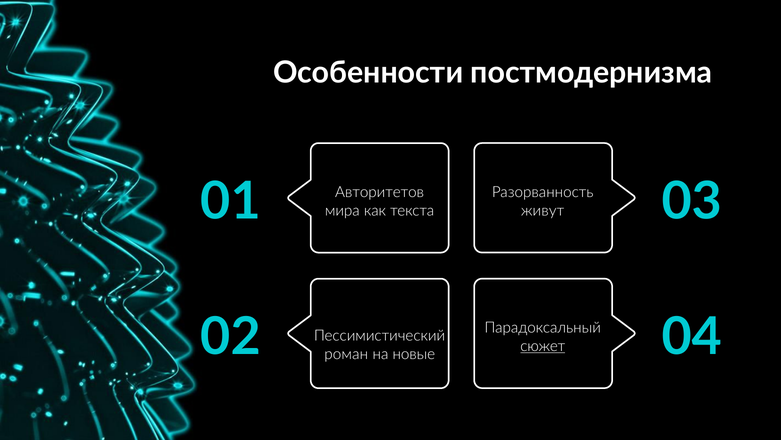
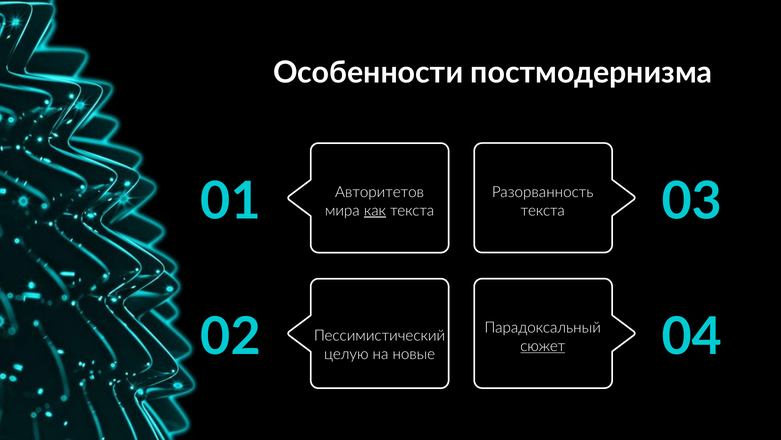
как underline: none -> present
живут at (543, 210): живут -> текста
роман: роман -> целую
